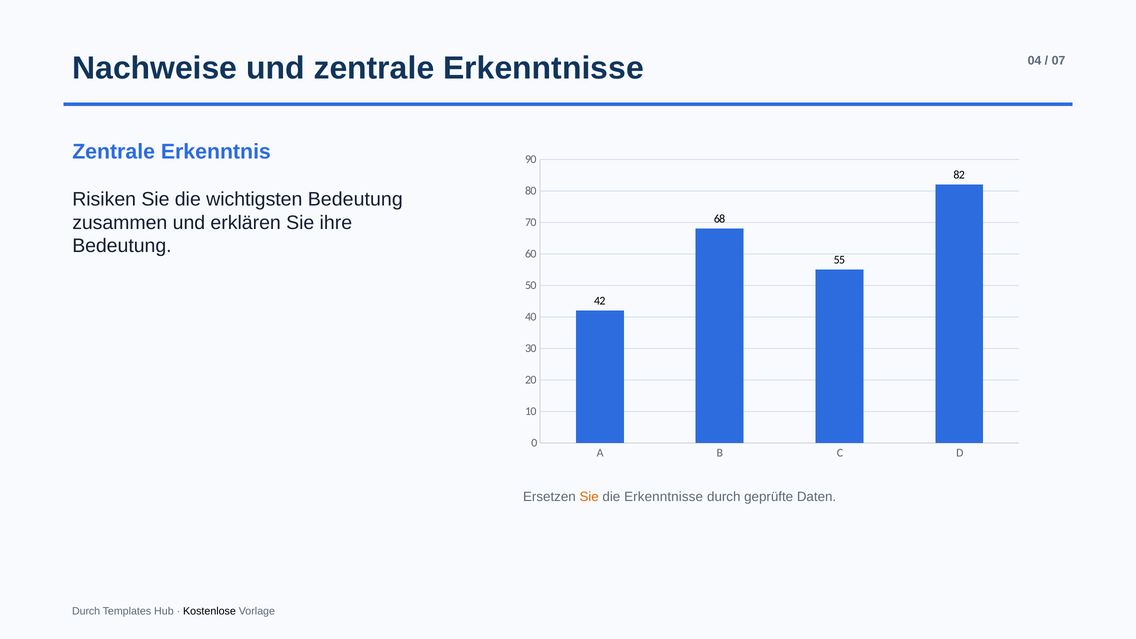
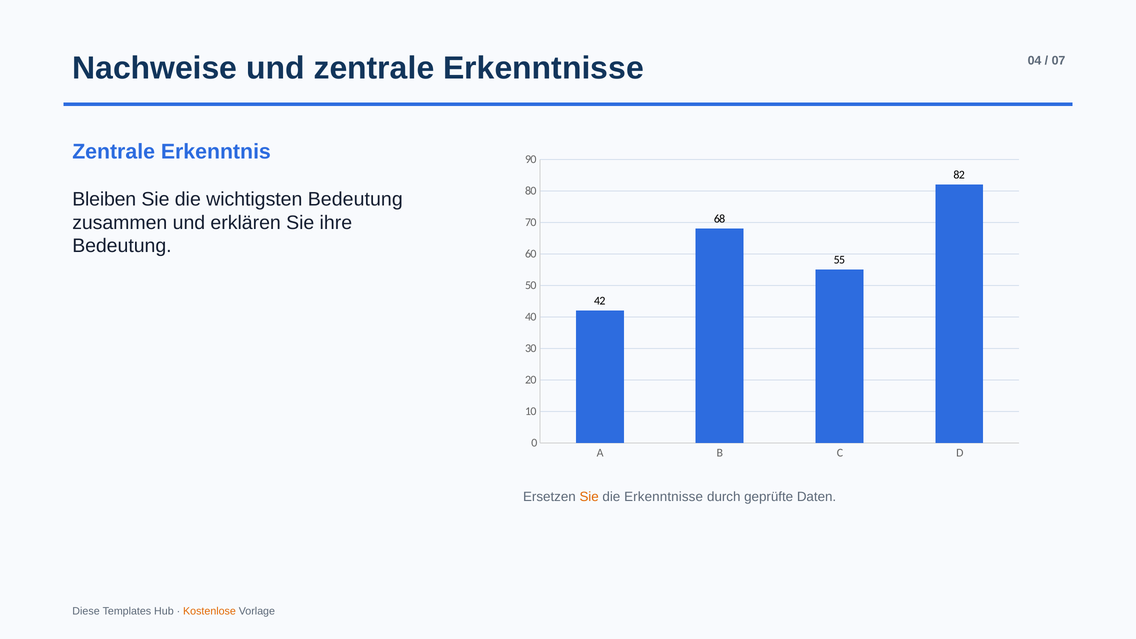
Risiken: Risiken -> Bleiben
Durch at (86, 611): Durch -> Diese
Kostenlose colour: black -> orange
